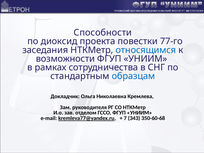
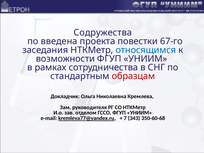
Способности: Способности -> Содружества
диоксид: диоксид -> введена
77-го: 77-го -> 67-го
образцам colour: blue -> red
